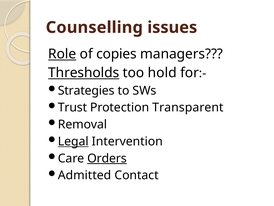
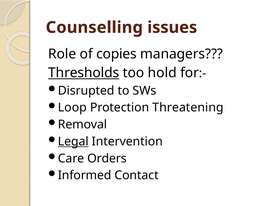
Role underline: present -> none
Strategies: Strategies -> Disrupted
Trust: Trust -> Loop
Transparent: Transparent -> Threatening
Orders underline: present -> none
Admitted: Admitted -> Informed
